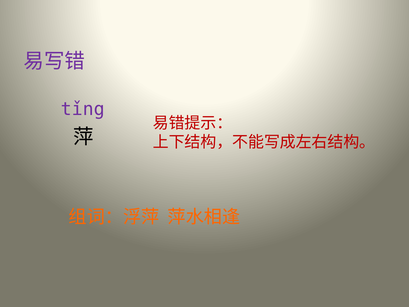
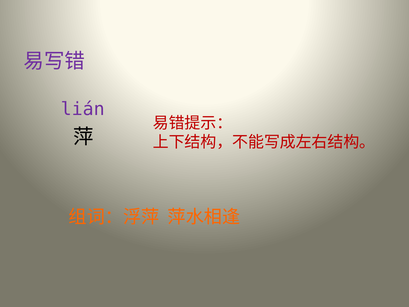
tǐng: tǐng -> lián
